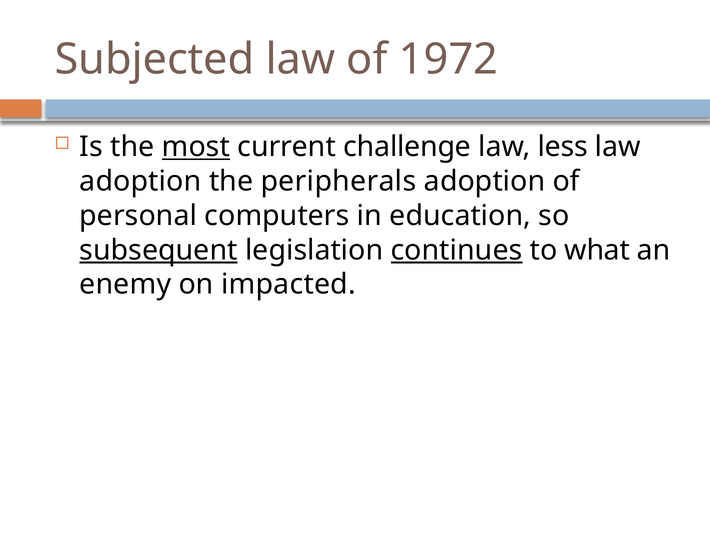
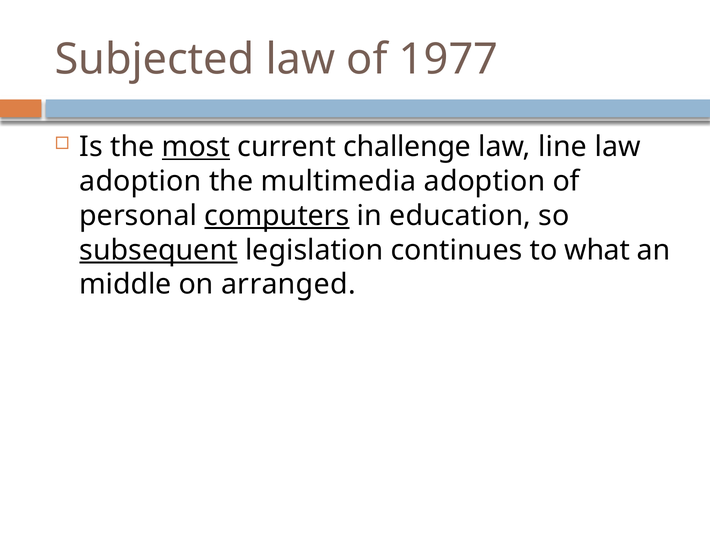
1972: 1972 -> 1977
less: less -> line
peripherals: peripherals -> multimedia
computers underline: none -> present
continues underline: present -> none
enemy: enemy -> middle
impacted: impacted -> arranged
